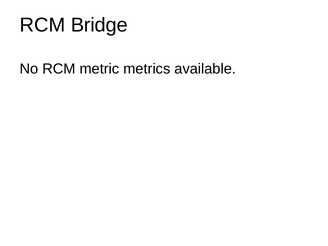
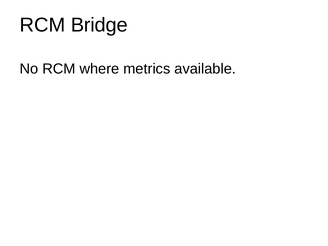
metric: metric -> where
